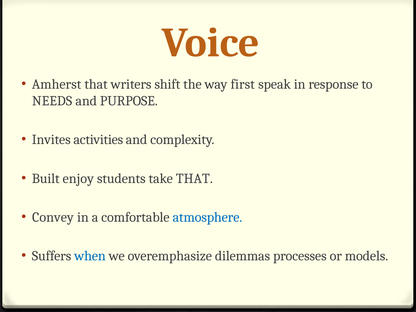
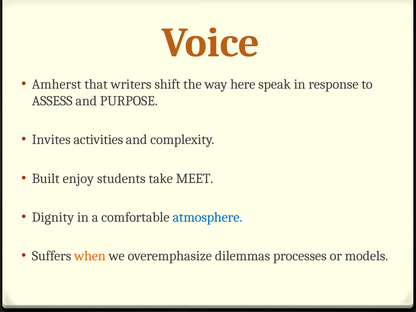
first: first -> here
NEEDS: NEEDS -> ASSESS
take THAT: THAT -> MEET
Convey: Convey -> Dignity
when colour: blue -> orange
